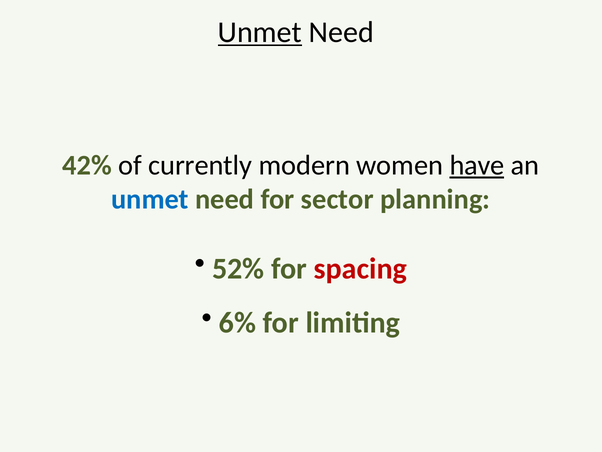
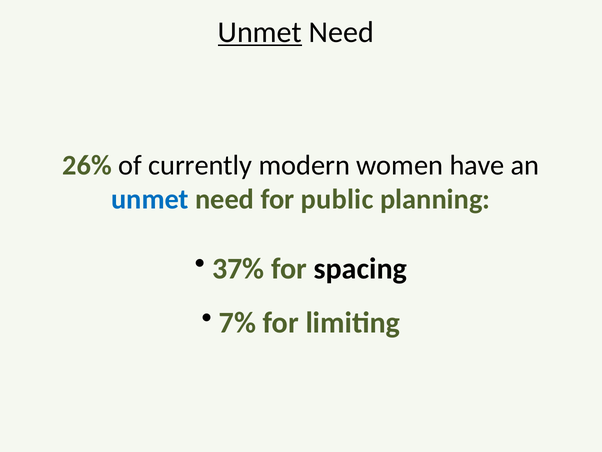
42%: 42% -> 26%
have underline: present -> none
sector: sector -> public
52%: 52% -> 37%
spacing colour: red -> black
6%: 6% -> 7%
